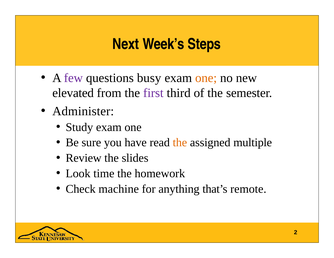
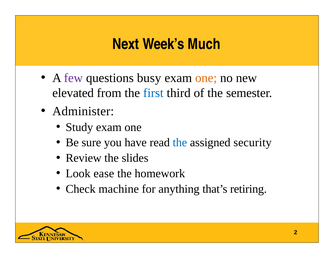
Steps: Steps -> Much
first colour: purple -> blue
the at (180, 143) colour: orange -> blue
multiple: multiple -> security
time: time -> ease
remote: remote -> retiring
